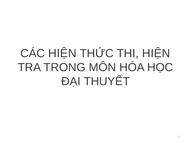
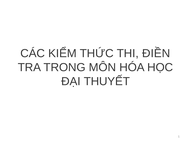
CÁC HIỆN: HIỆN -> KIỂM
THI HIỆN: HIỆN -> ĐIỀN
